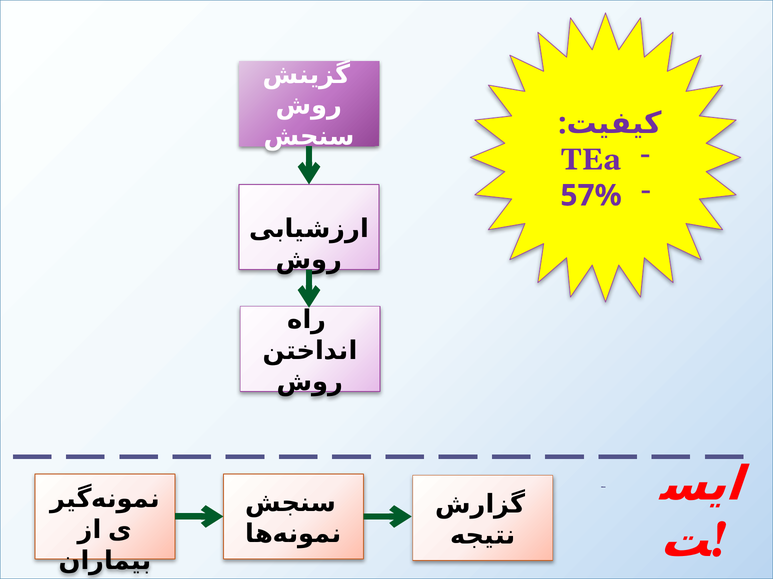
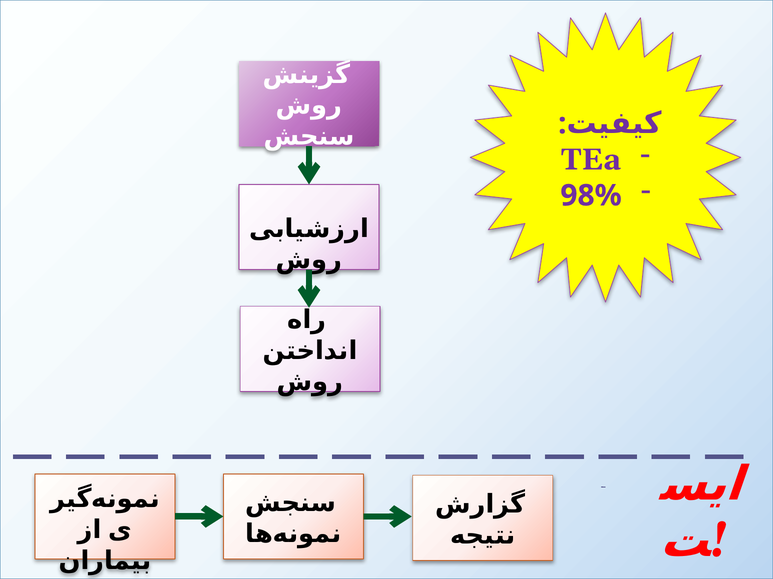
57%: 57% -> 98%
